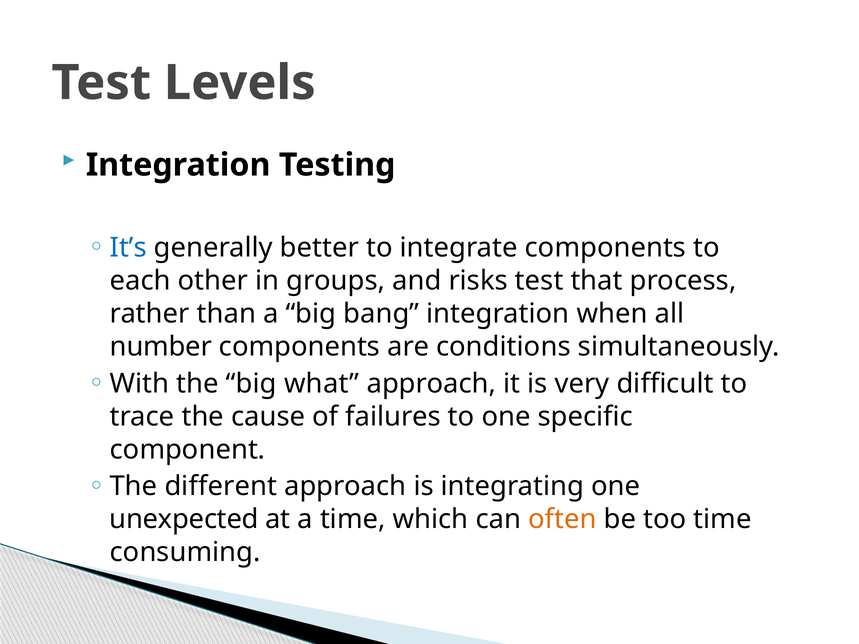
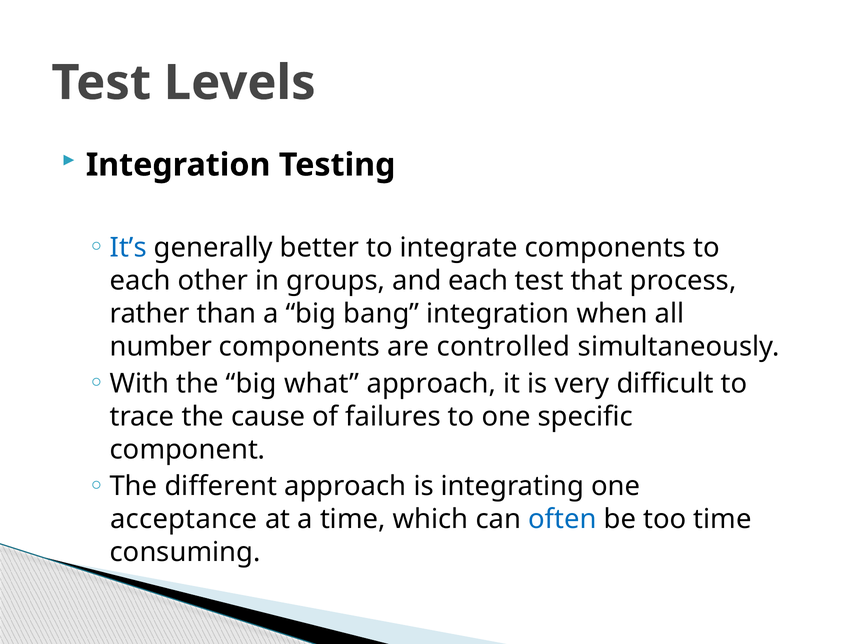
and risks: risks -> each
conditions: conditions -> controlled
unexpected: unexpected -> acceptance
often colour: orange -> blue
